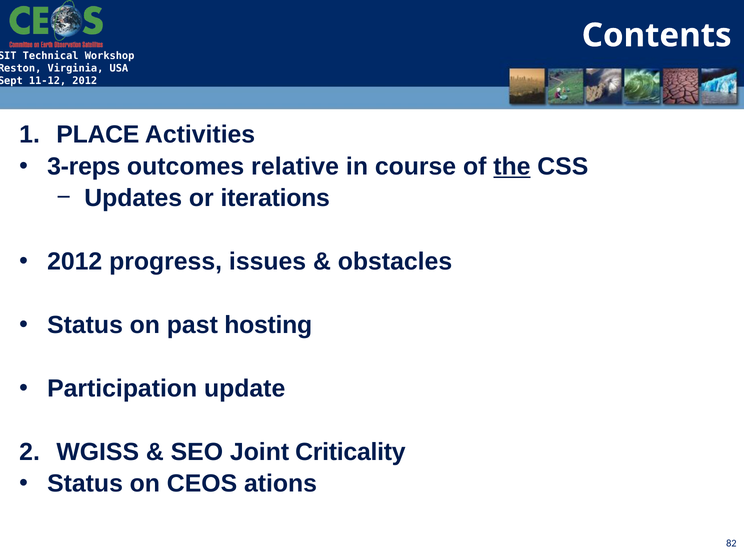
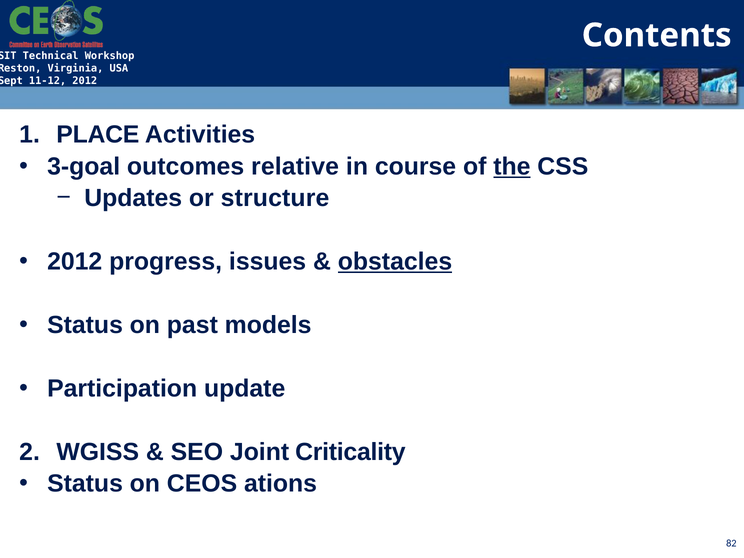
3-reps: 3-reps -> 3-goal
iterations: iterations -> structure
obstacles underline: none -> present
hosting: hosting -> models
